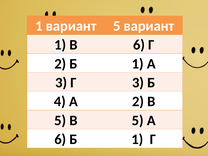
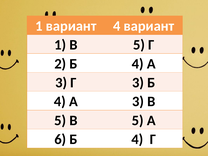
вариант 5: 5 -> 4
1 В 6: 6 -> 5
2 Б 1: 1 -> 4
2 at (138, 102): 2 -> 3
6 Б 1: 1 -> 4
